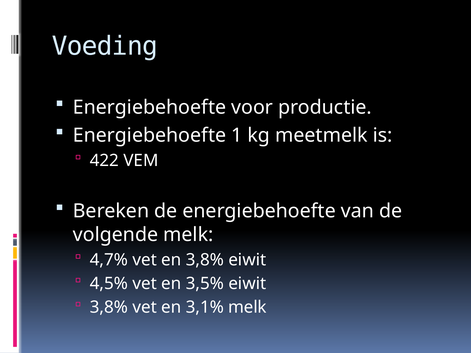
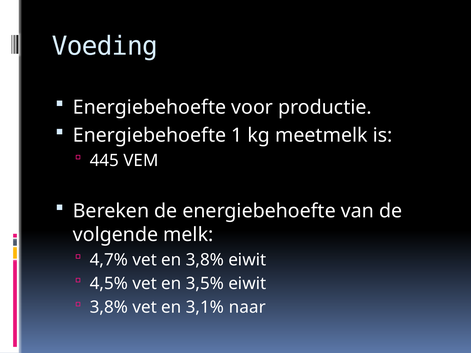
422: 422 -> 445
3,1% melk: melk -> naar
